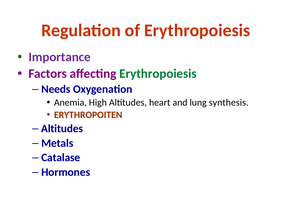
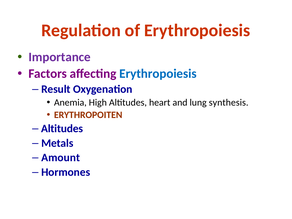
Erythropoiesis at (158, 74) colour: green -> blue
Needs: Needs -> Result
Catalase: Catalase -> Amount
